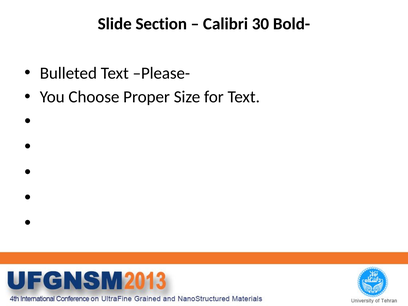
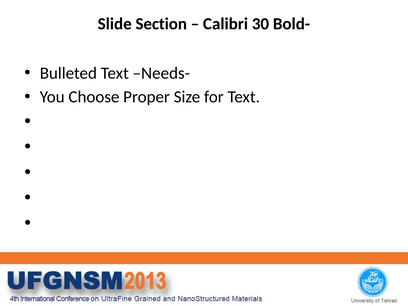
Please-: Please- -> Needs-
